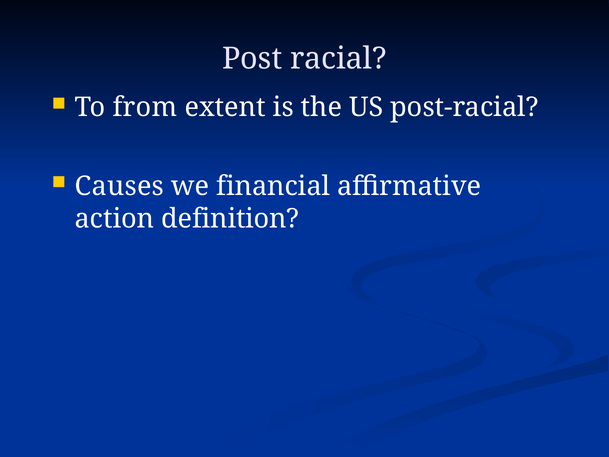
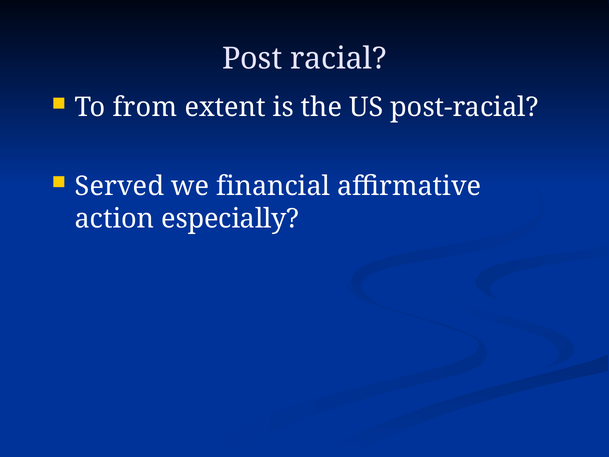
Causes: Causes -> Served
definition: definition -> especially
